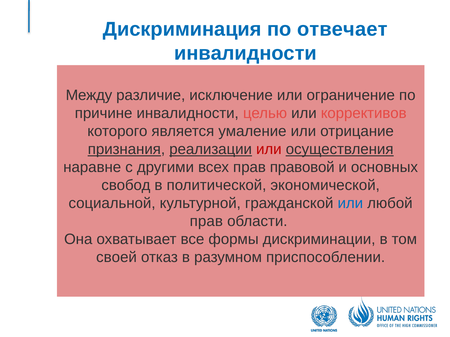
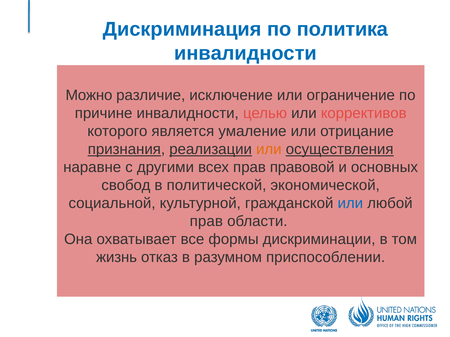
отвечает: отвечает -> политика
Между: Между -> Можно
или at (269, 150) colour: red -> orange
своей: своей -> жизнь
